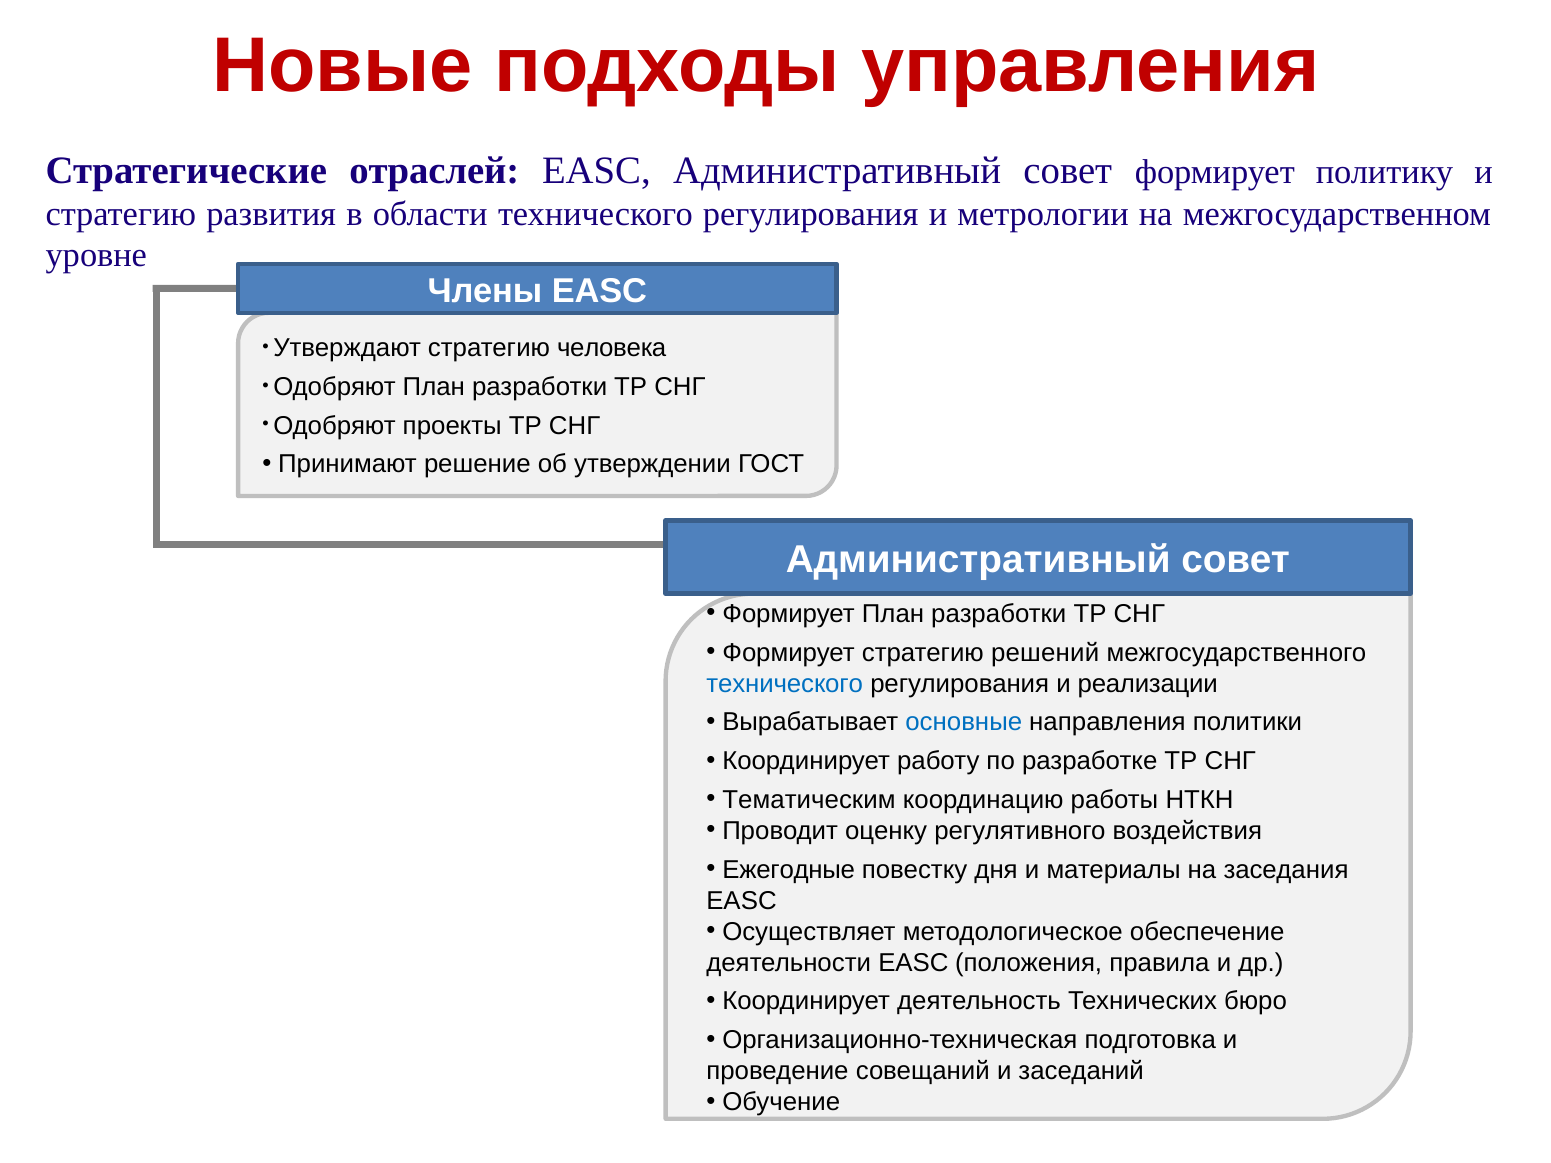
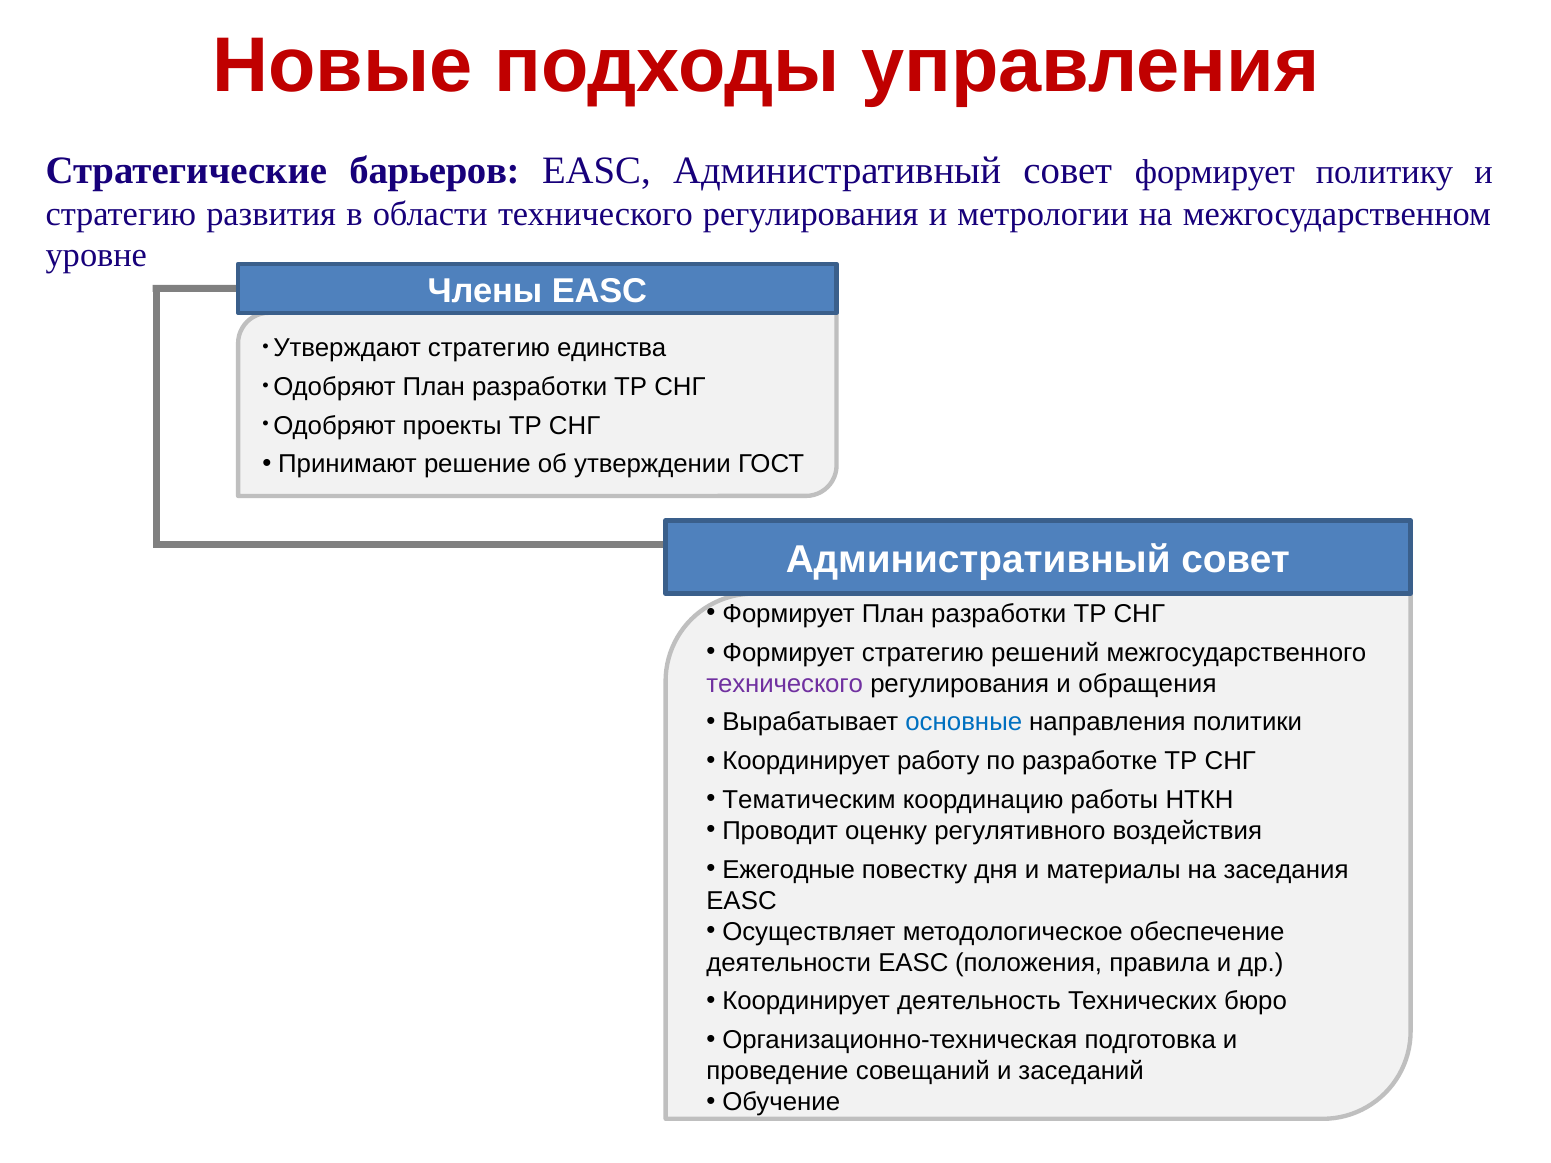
отраслей: отраслей -> барьеров
человека: человека -> единства
технического at (785, 684) colour: blue -> purple
реализации: реализации -> обращения
